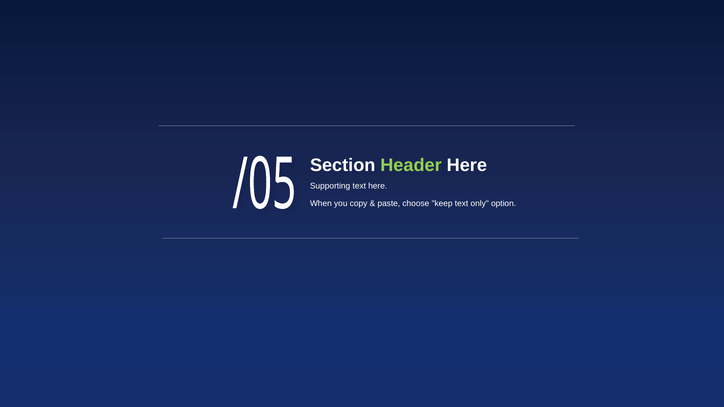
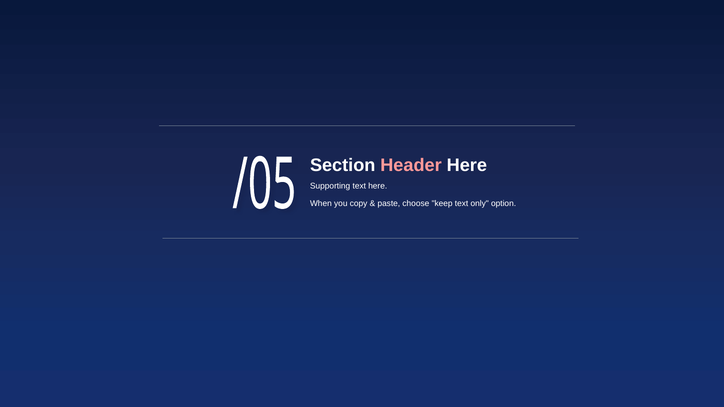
Header colour: light green -> pink
